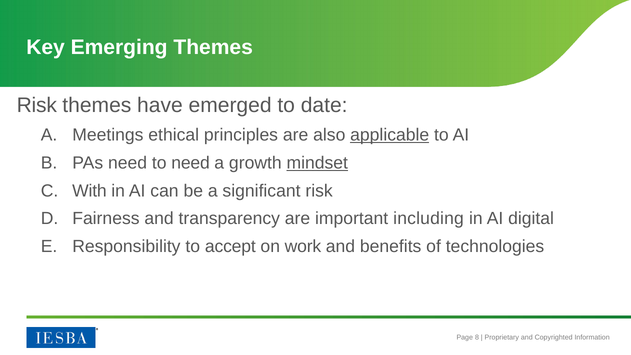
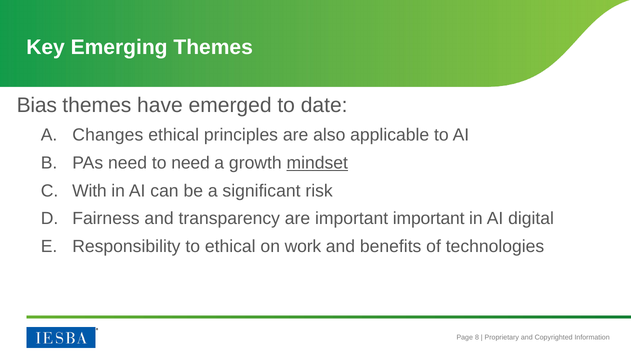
Risk at (37, 105): Risk -> Bias
Meetings: Meetings -> Changes
applicable underline: present -> none
important including: including -> important
to accept: accept -> ethical
